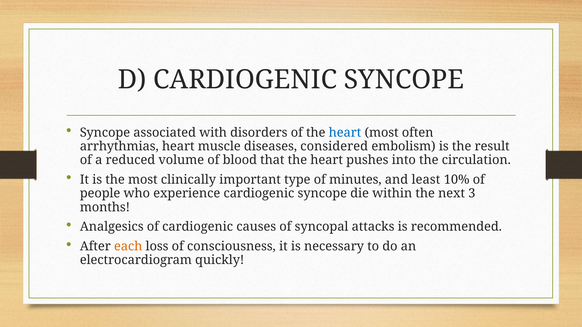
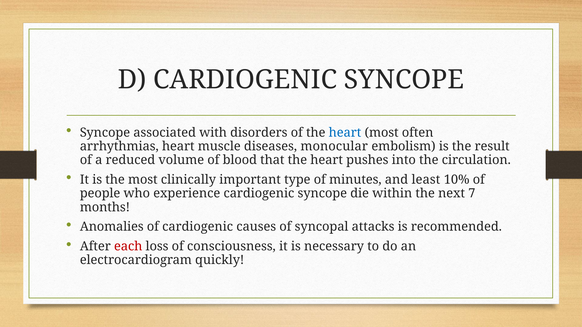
considered: considered -> monocular
3: 3 -> 7
Analgesics: Analgesics -> Anomalies
each colour: orange -> red
